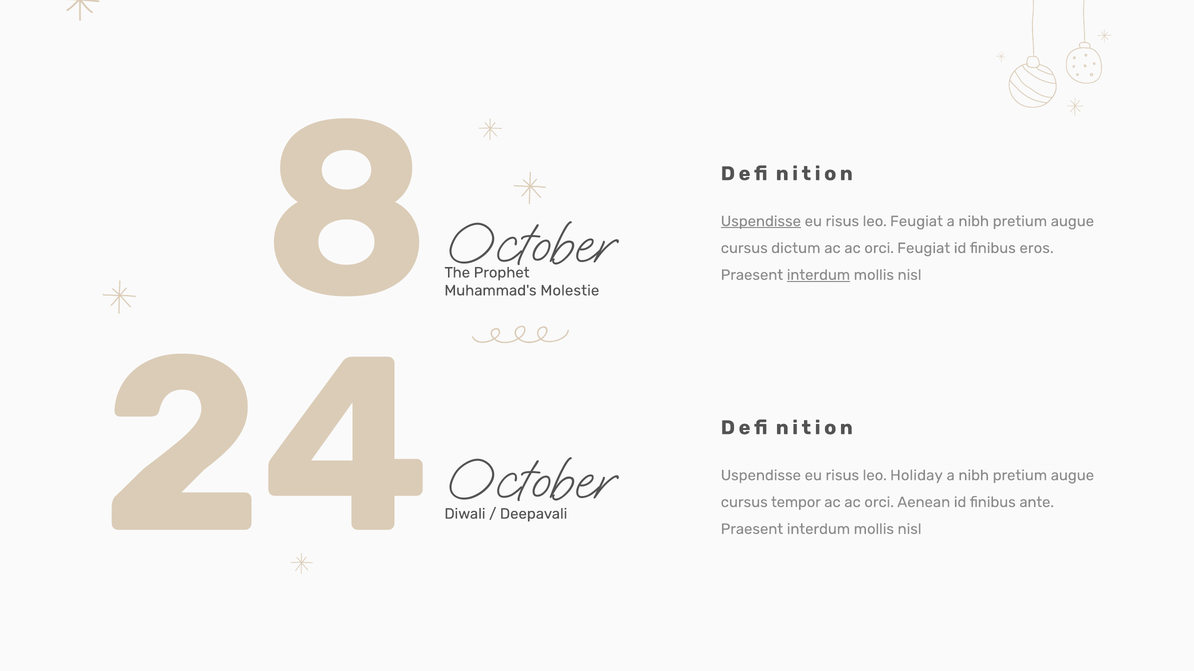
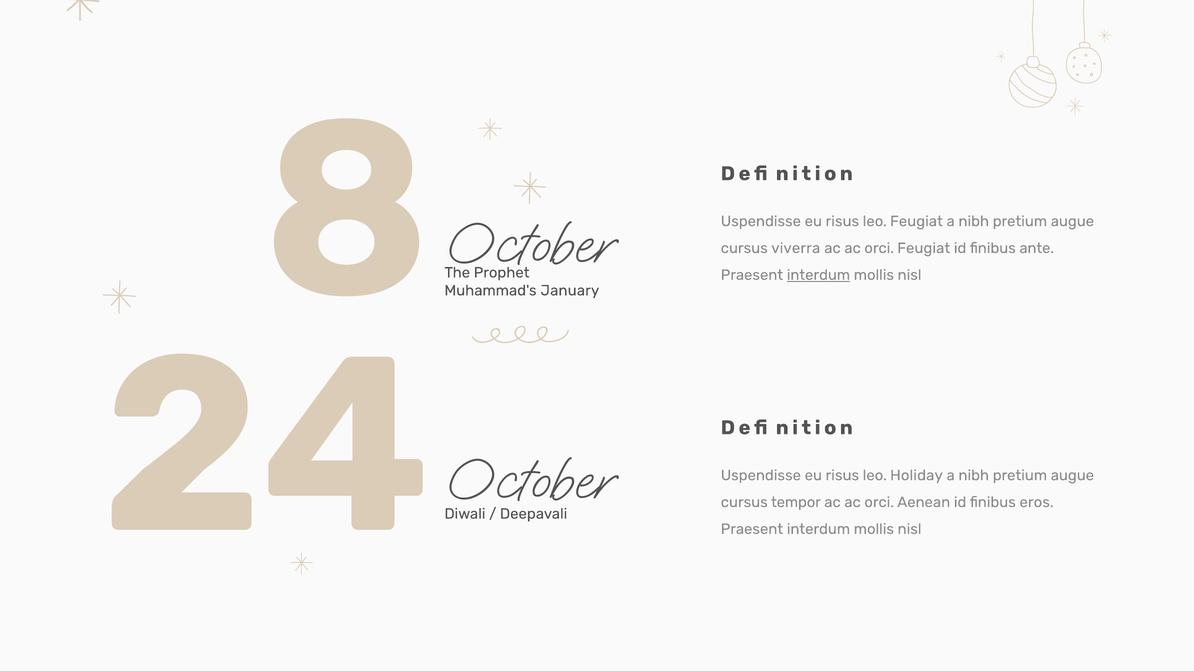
Uspendisse at (761, 221) underline: present -> none
dictum: dictum -> viverra
eros: eros -> ante
Molestie: Molestie -> January
ante: ante -> eros
